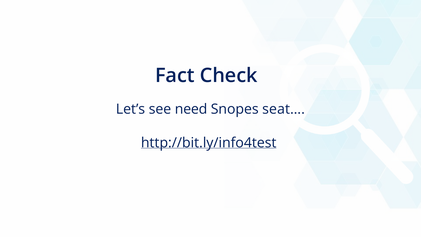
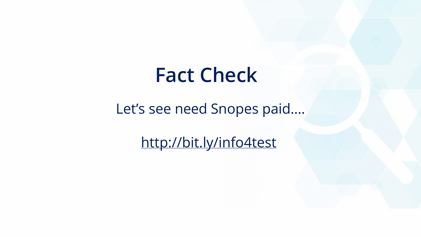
seat…: seat… -> paid…
